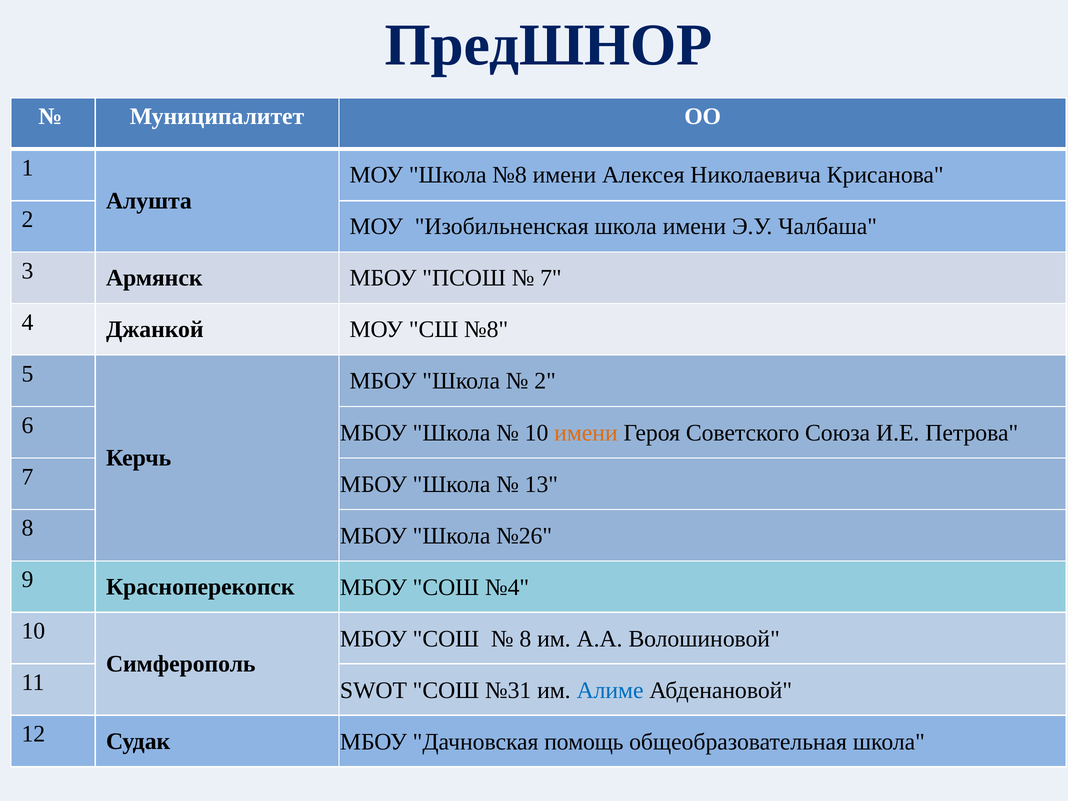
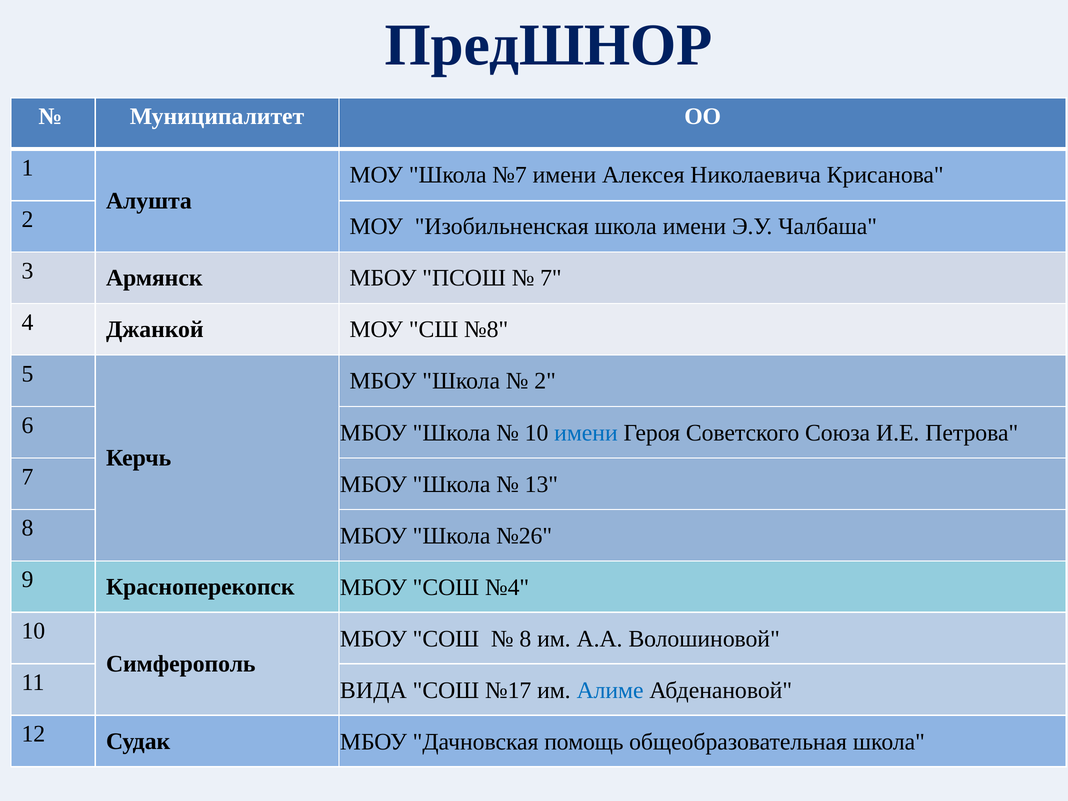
Школа №8: №8 -> №7
имени at (586, 433) colour: orange -> blue
SWOT: SWOT -> ВИДА
№31: №31 -> №17
